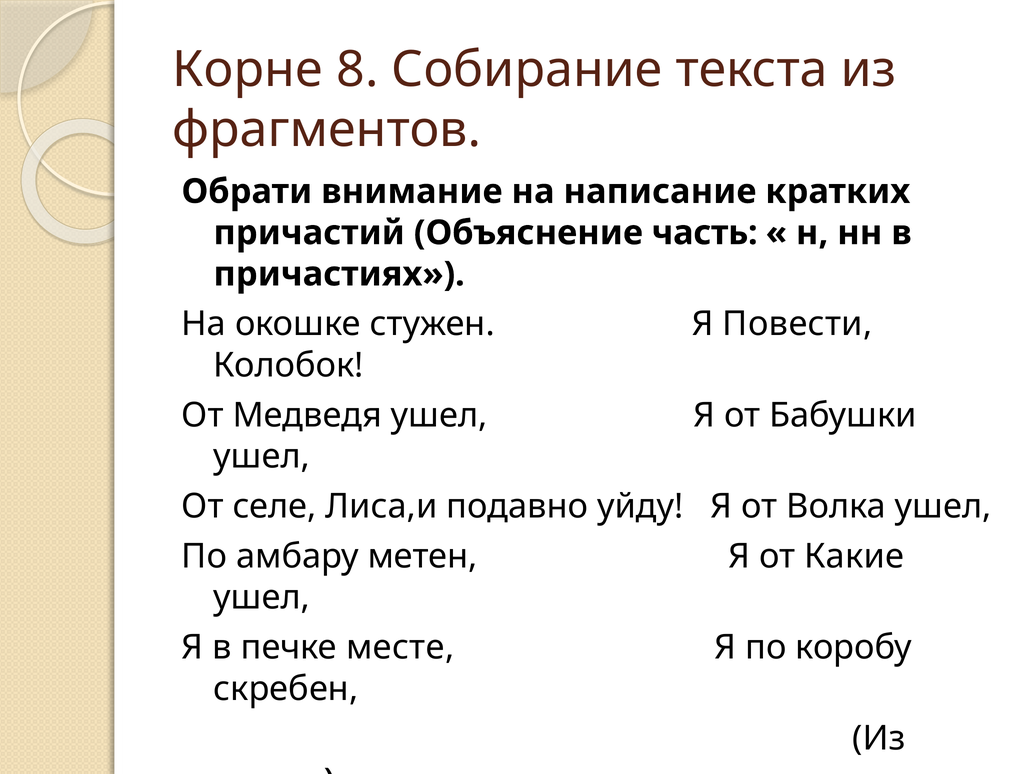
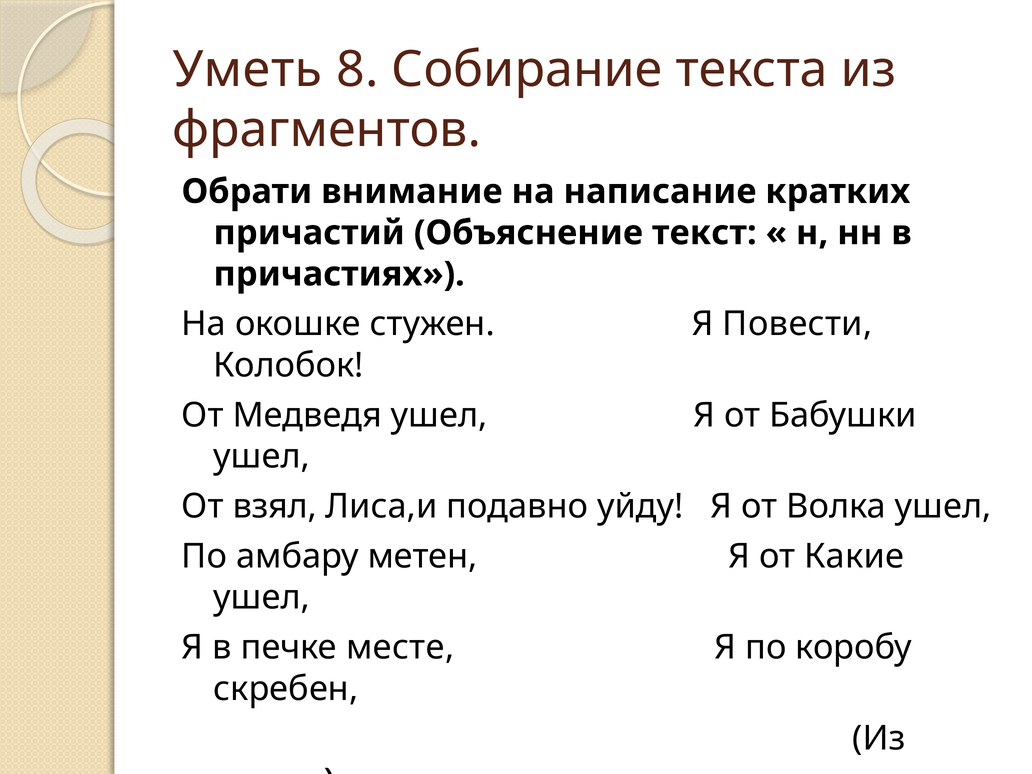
Корне: Корне -> Уметь
часть: часть -> текст
селе: селе -> взял
